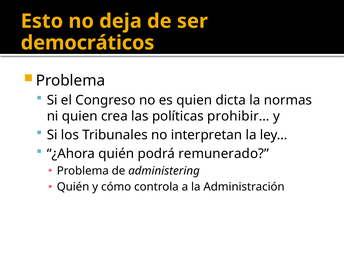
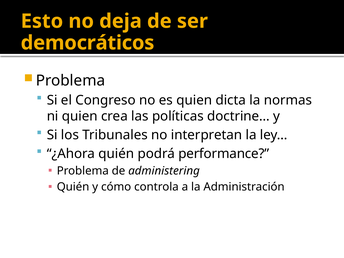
prohibir…: prohibir… -> doctrine…
remunerado: remunerado -> performance
